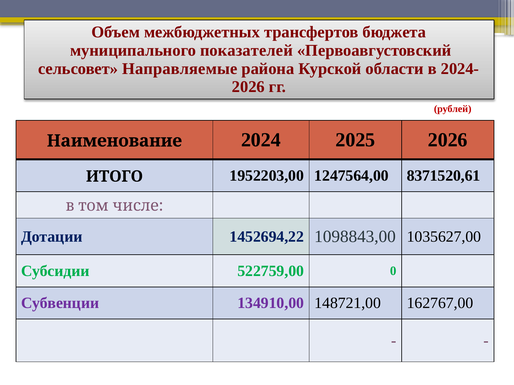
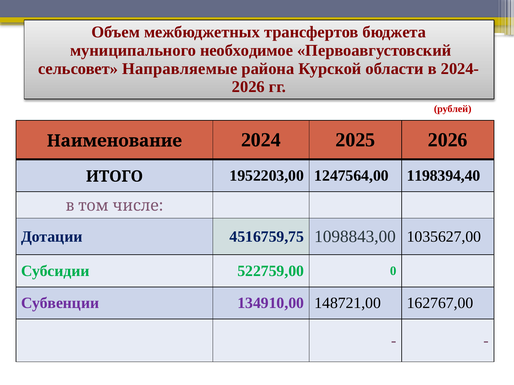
показателей: показателей -> необходимое
8371520,61: 8371520,61 -> 1198394,40
1452694,22: 1452694,22 -> 4516759,75
